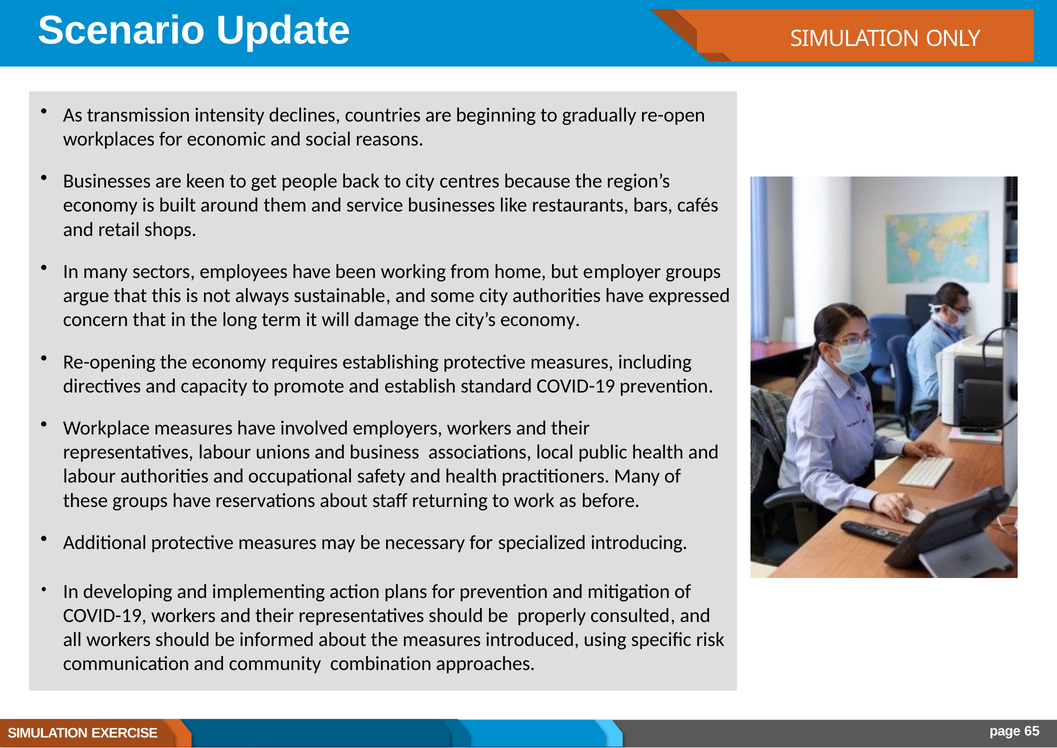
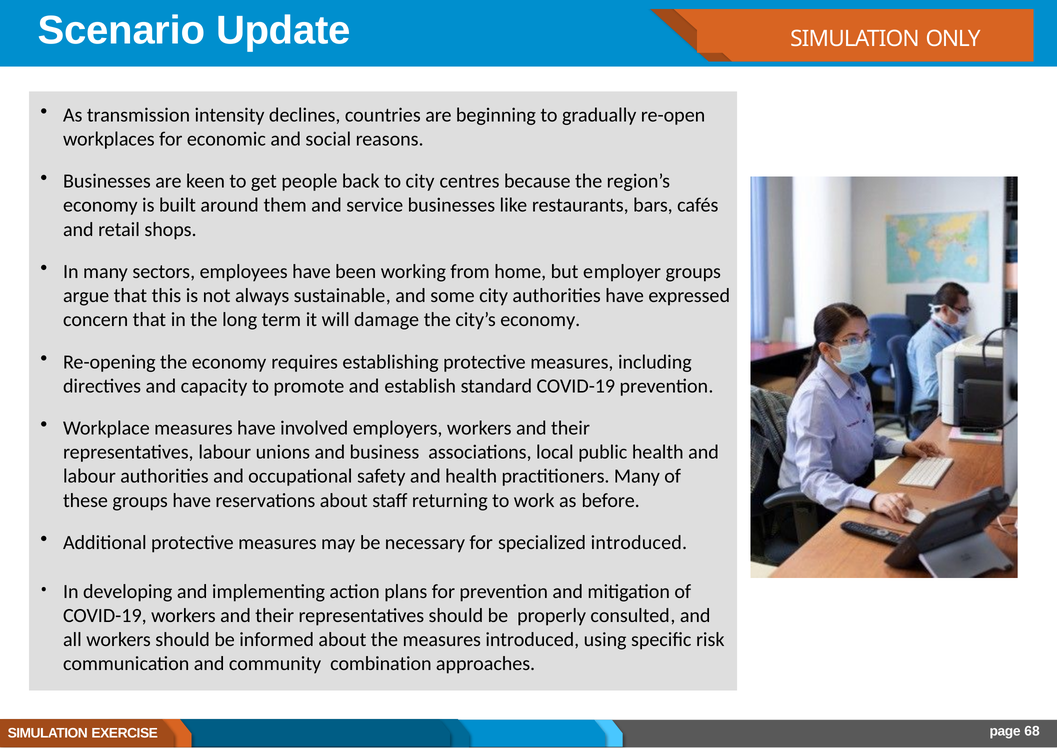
specialized introducing: introducing -> introduced
65: 65 -> 68
